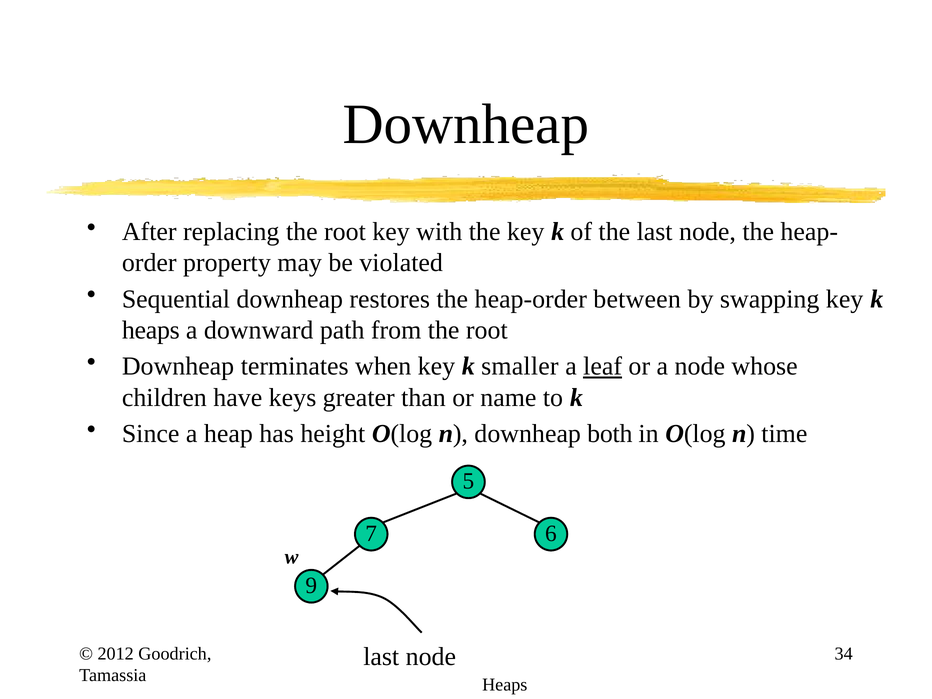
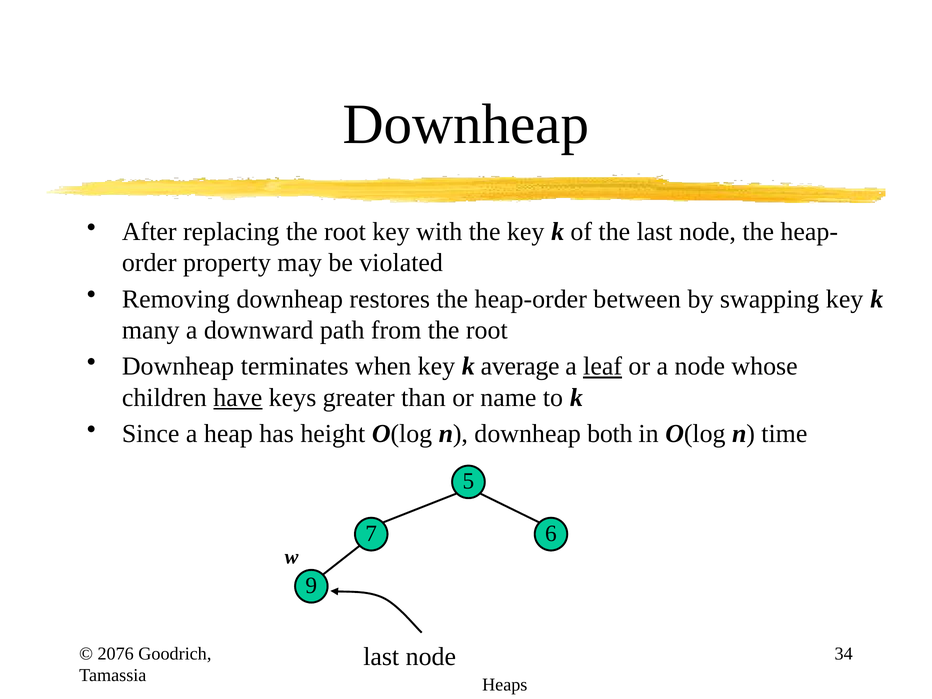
Sequential: Sequential -> Removing
heaps at (151, 330): heaps -> many
smaller: smaller -> average
have underline: none -> present
2012: 2012 -> 2076
